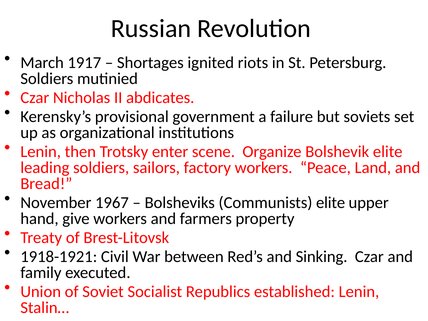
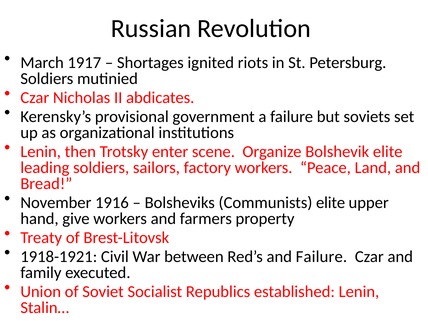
1967: 1967 -> 1916
and Sinking: Sinking -> Failure
